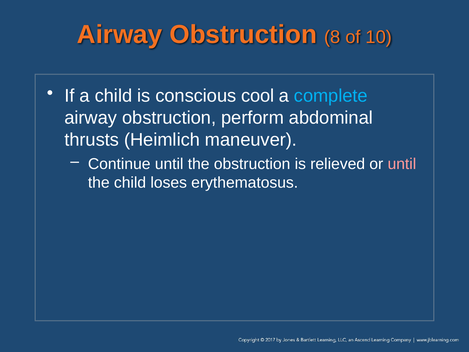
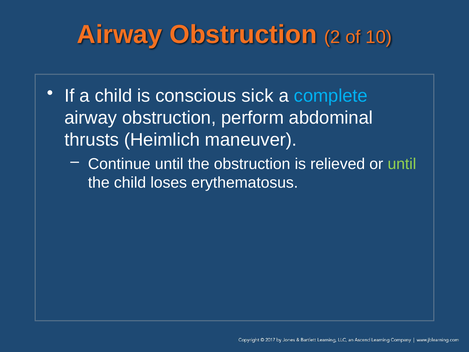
8: 8 -> 2
cool: cool -> sick
until at (402, 164) colour: pink -> light green
